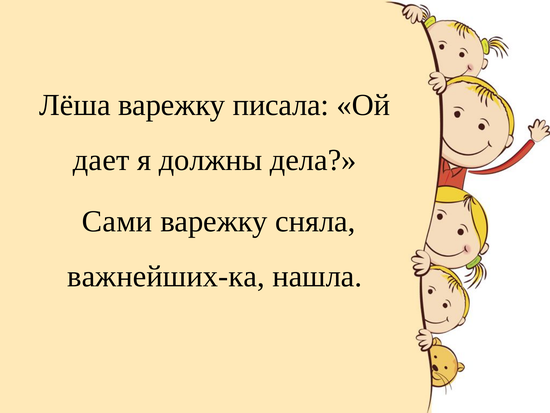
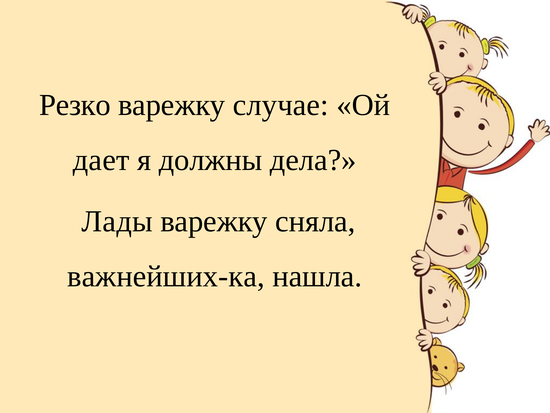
Лёша: Лёша -> Резко
писала: писала -> случае
Сами: Сами -> Лады
